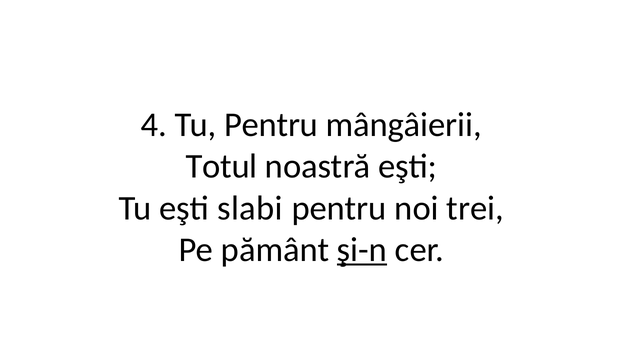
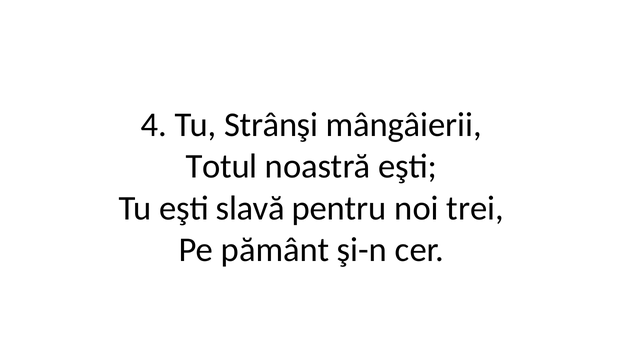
Tu Pentru: Pentru -> Strânşi
slabi: slabi -> slavă
şi-n underline: present -> none
